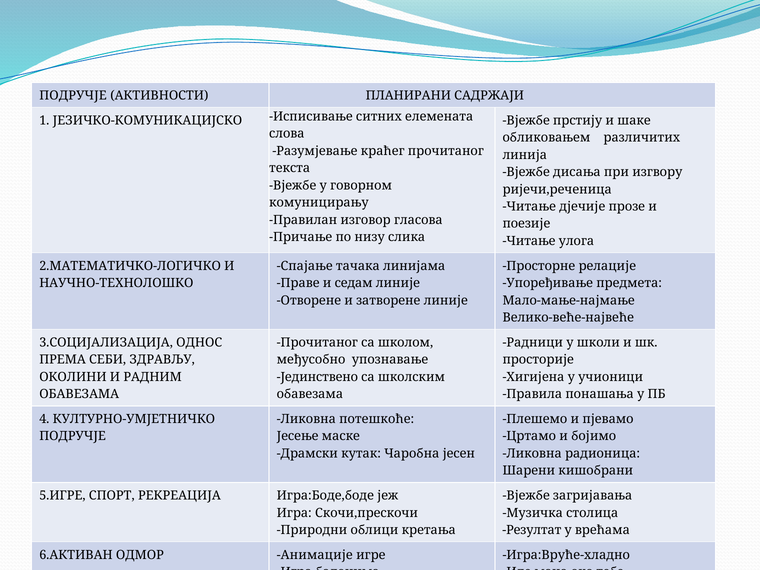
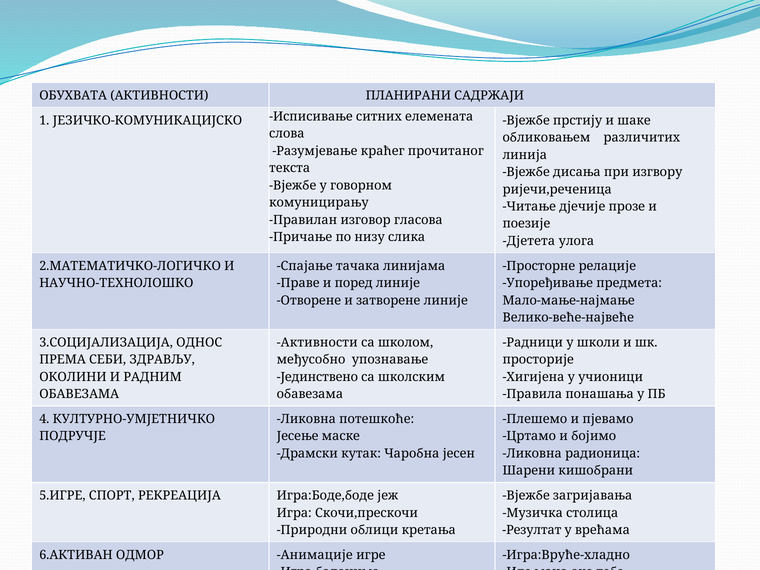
ПОДРУЧЈЕ at (73, 96): ПОДРУЧЈЕ -> ОБУХВАТА
Читање at (529, 241): Читање -> Дјетета
седам: седам -> поред
Прочитаног at (317, 342): Прочитаног -> Активности
